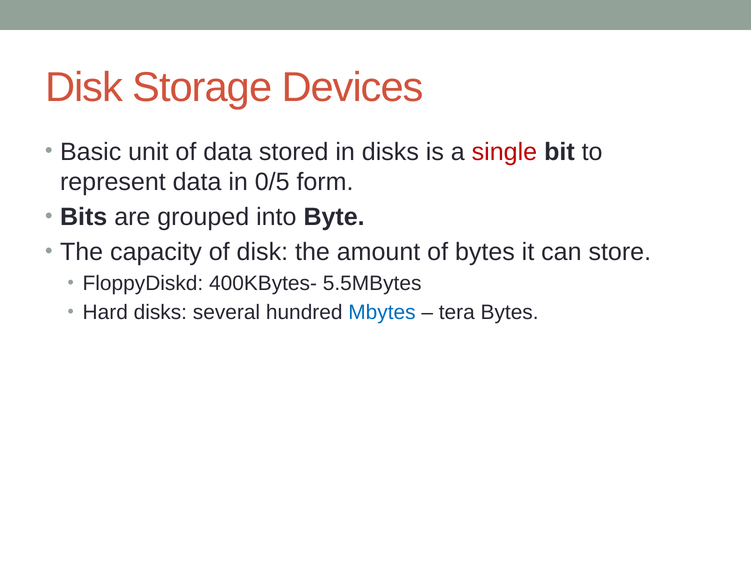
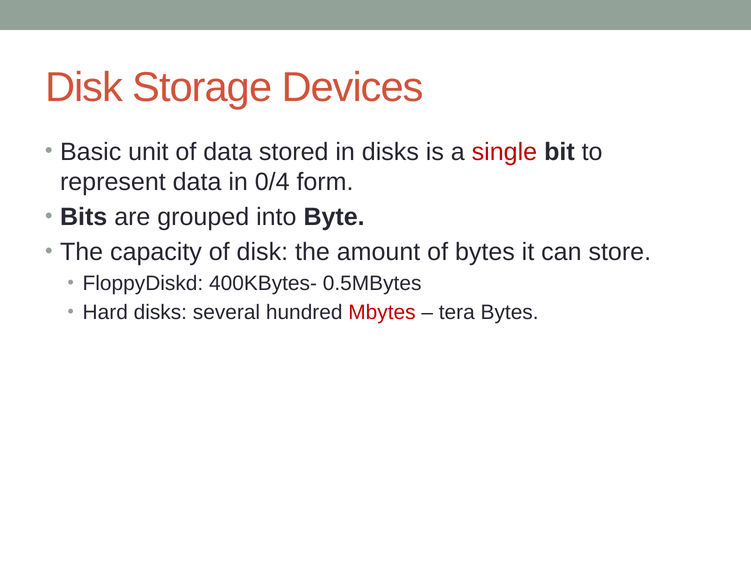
0/5: 0/5 -> 0/4
5.5MBytes: 5.5MBytes -> 0.5MBytes
Mbytes colour: blue -> red
